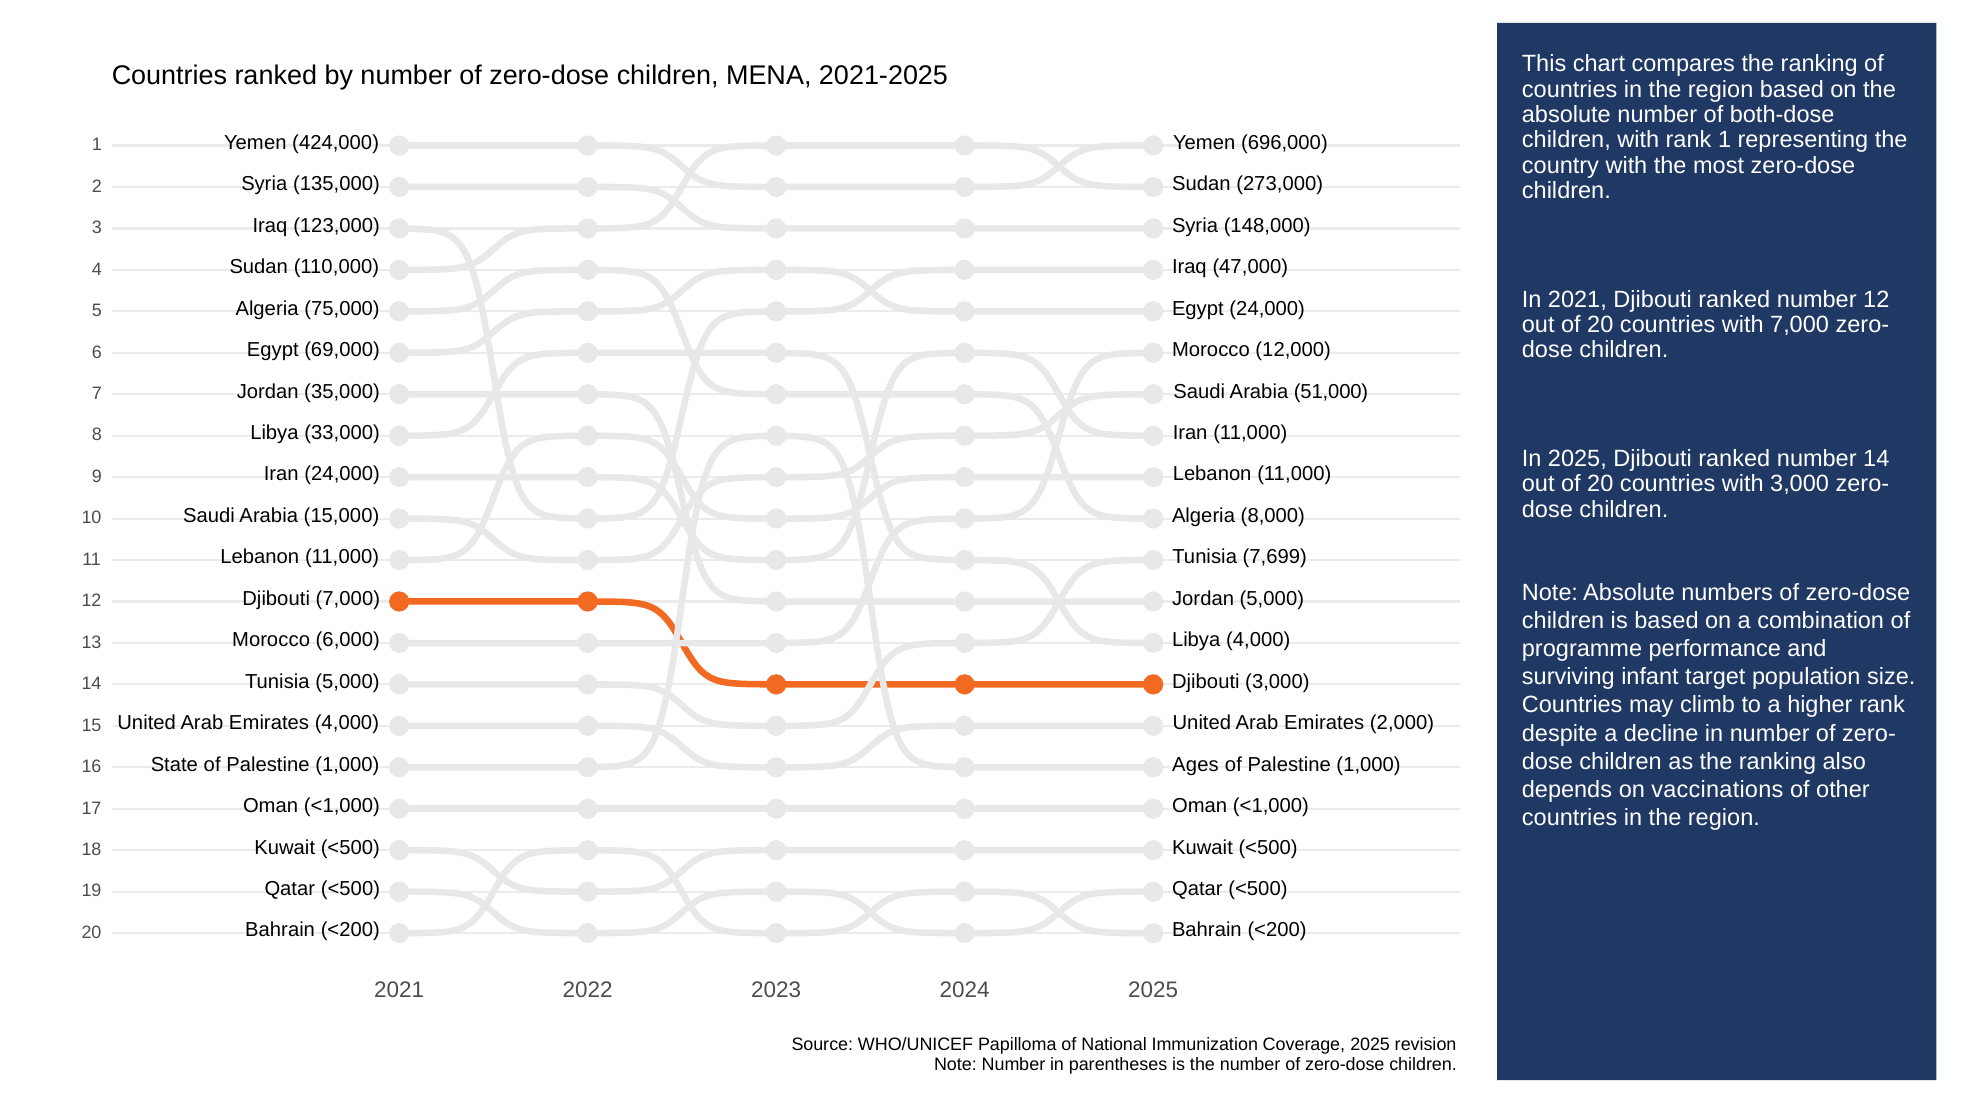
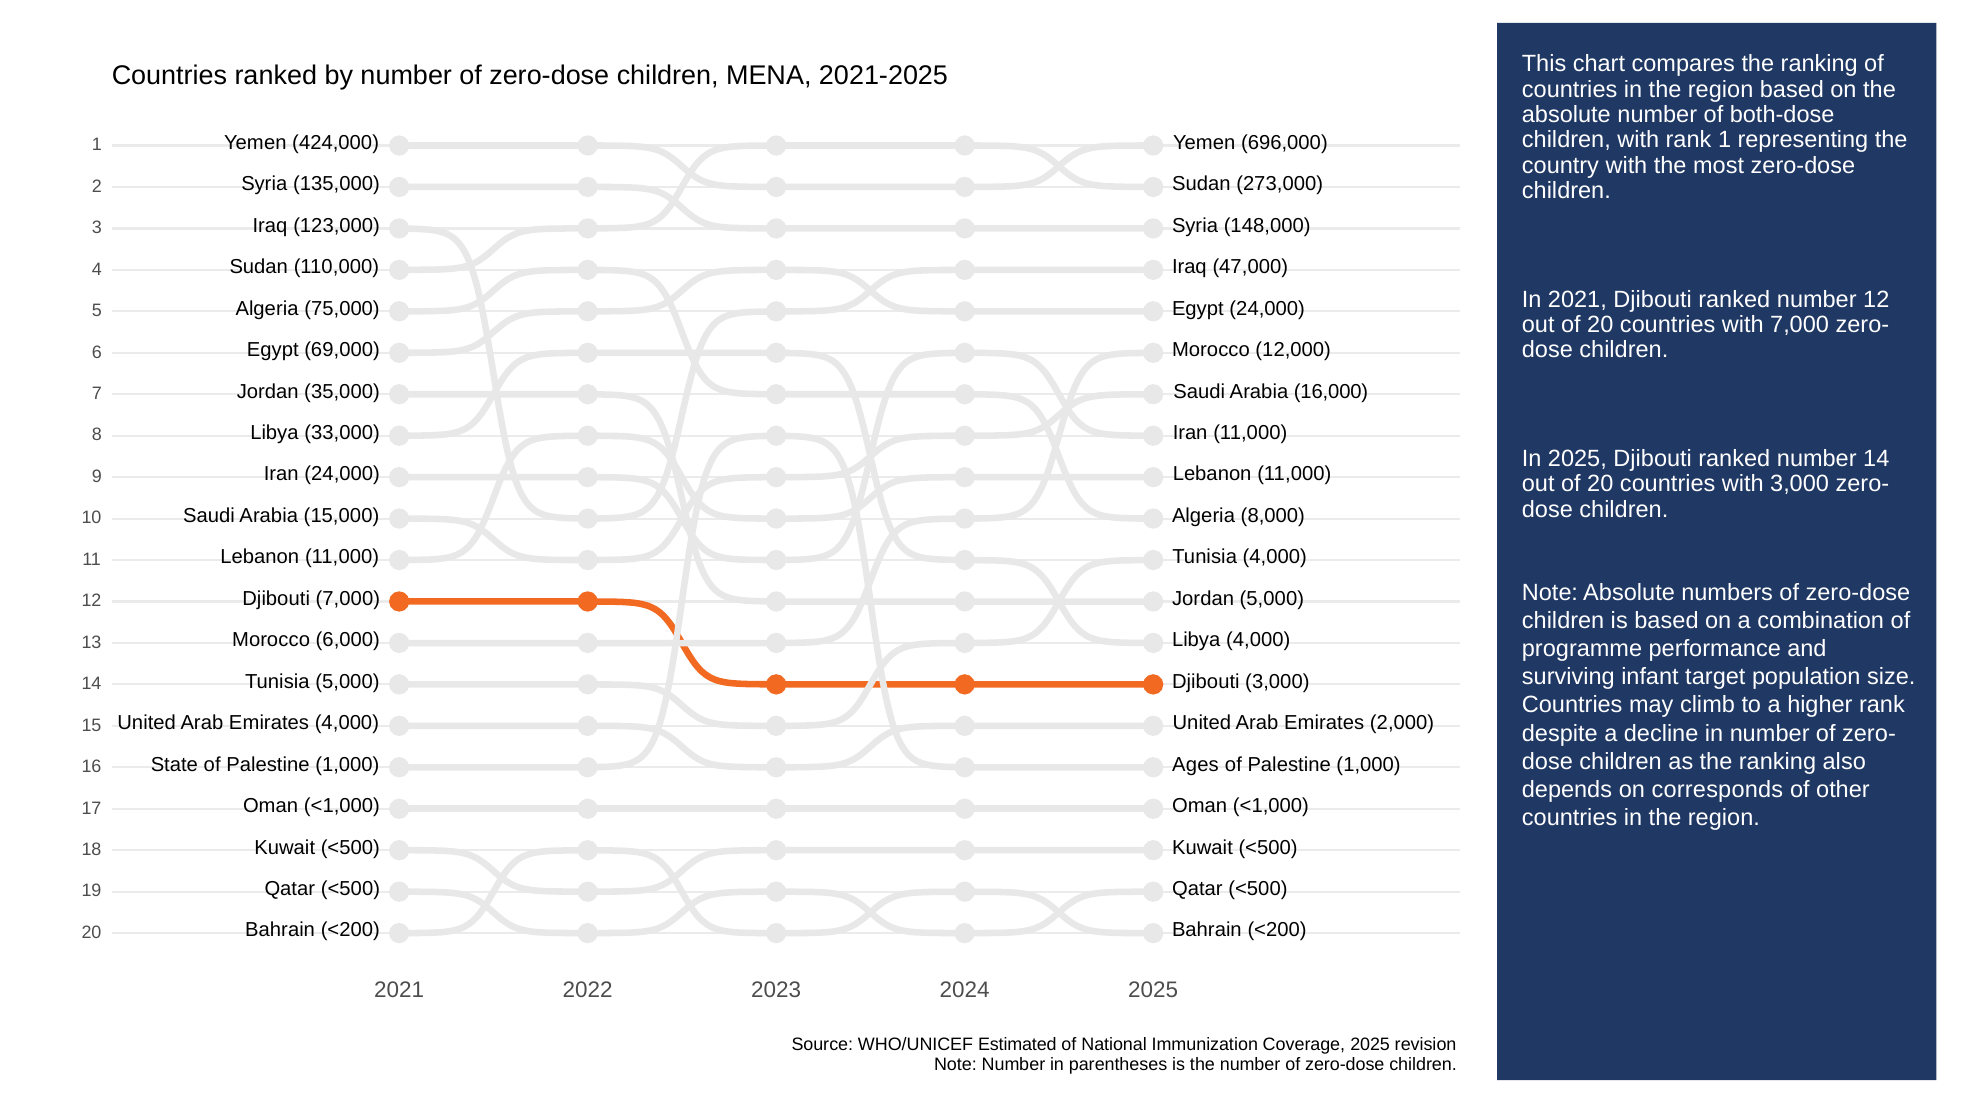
51,000: 51,000 -> 16,000
Tunisia 7,699: 7,699 -> 4,000
vaccinations: vaccinations -> corresponds
Papilloma: Papilloma -> Estimated
